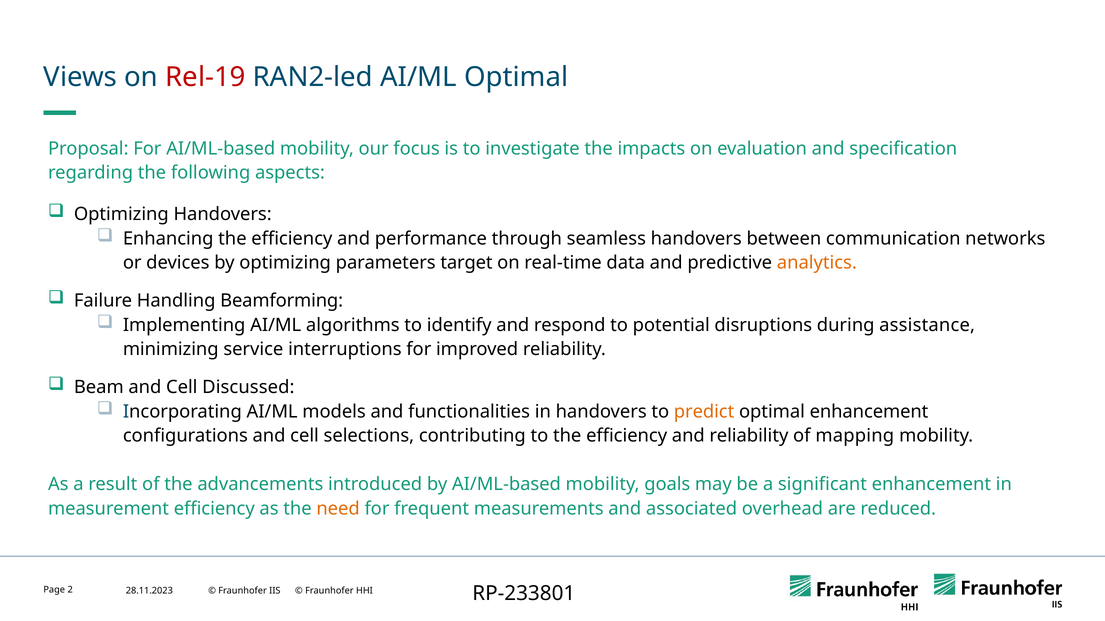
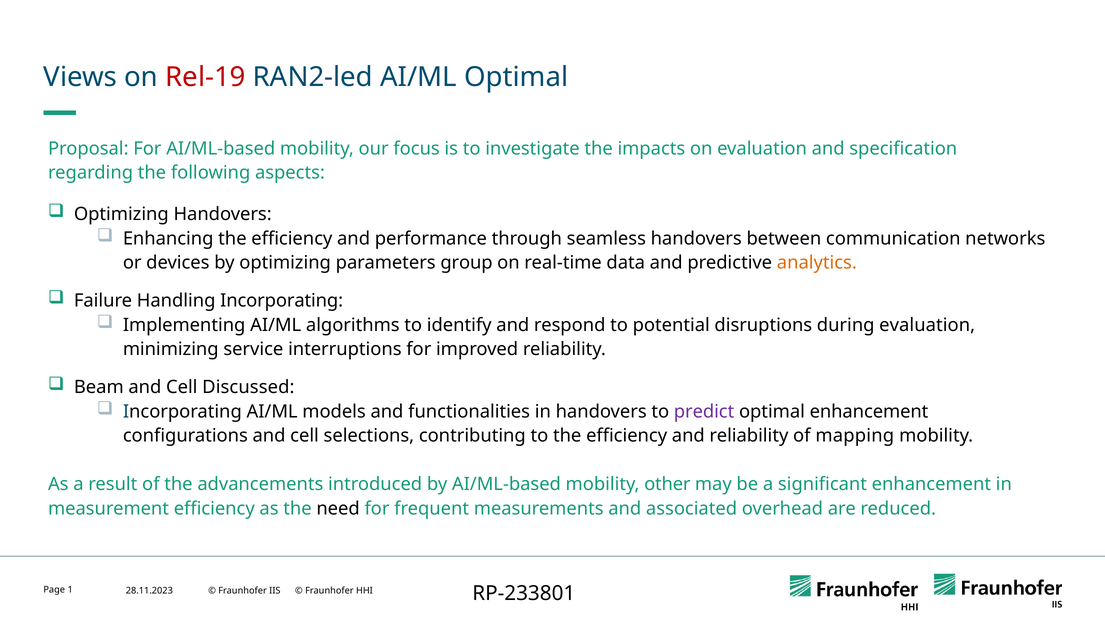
target: target -> group
Handling Beamforming: Beamforming -> Incorporating
during assistance: assistance -> evaluation
predict colour: orange -> purple
goals: goals -> other
need colour: orange -> black
2: 2 -> 1
